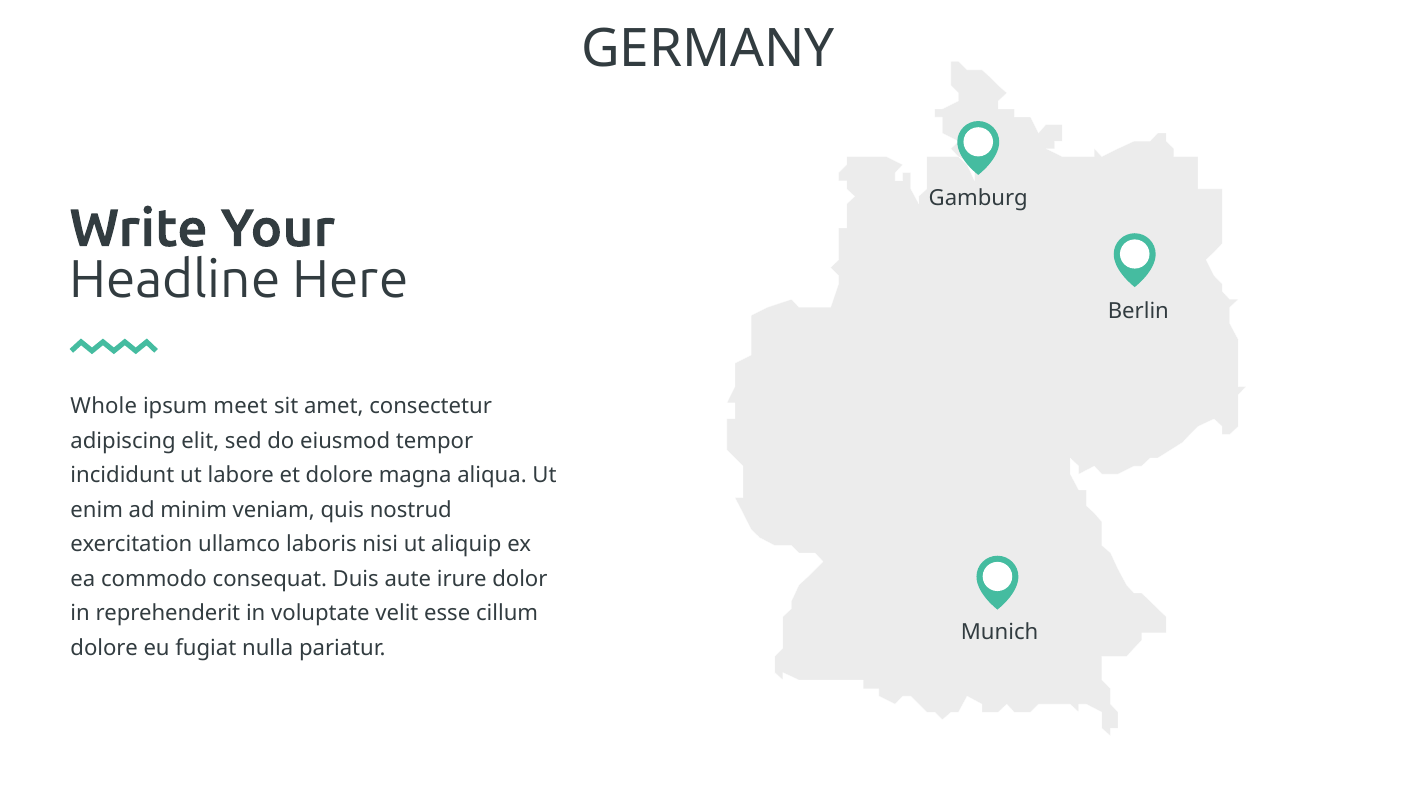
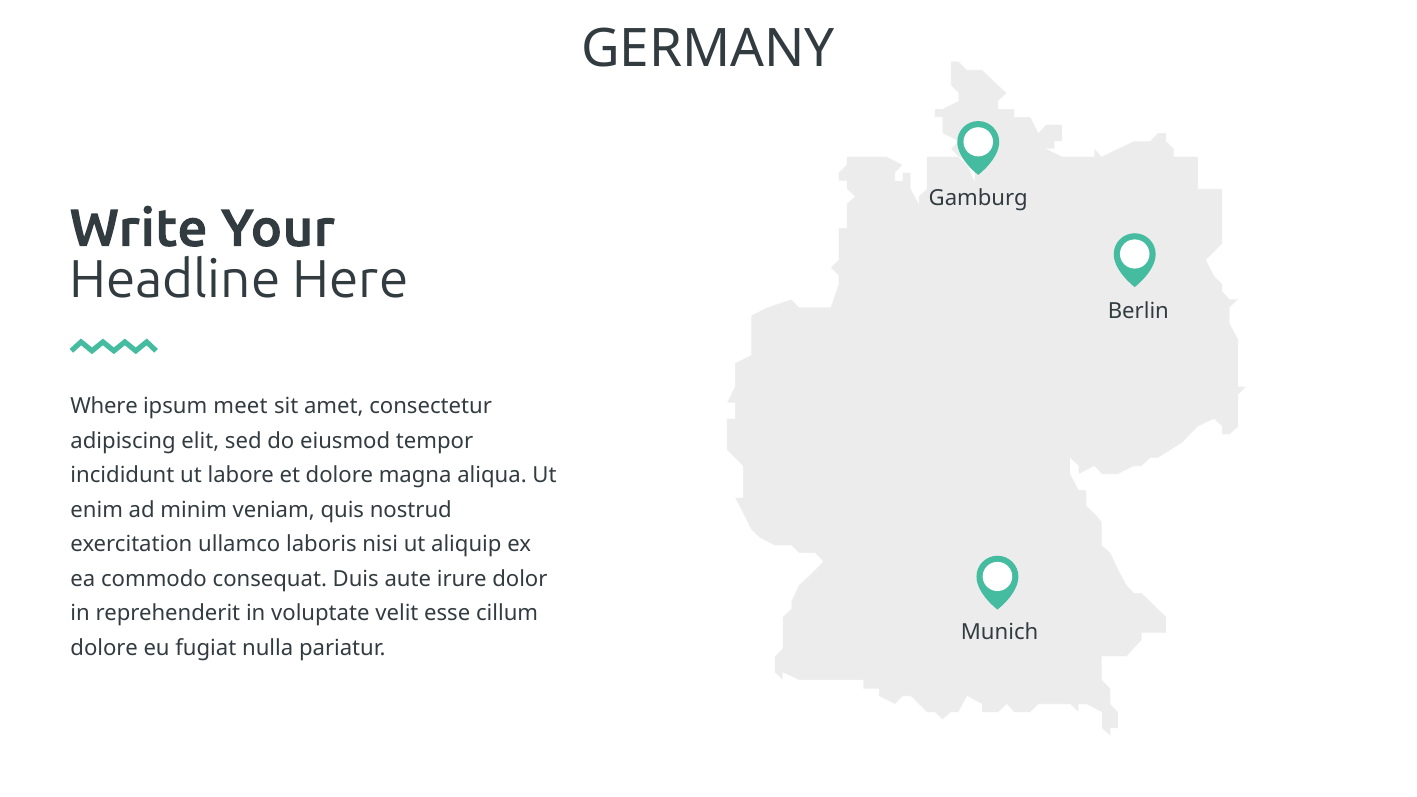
Whole: Whole -> Where
